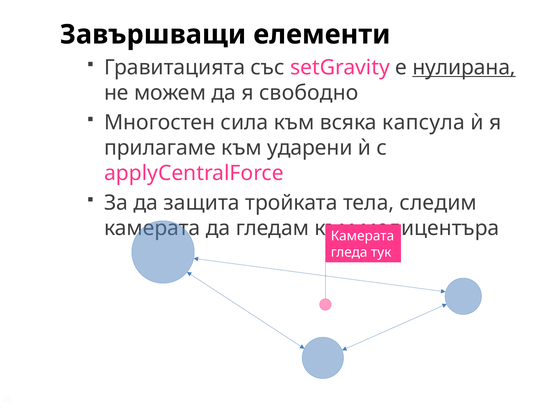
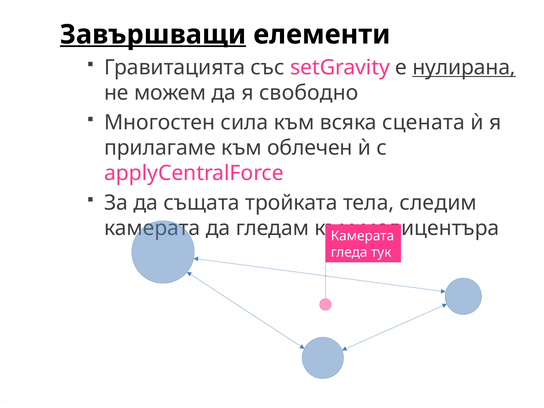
Завършващи underline: none -> present
капсула: капсула -> сцената
ударени: ударени -> облечен
защита: защита -> същата
